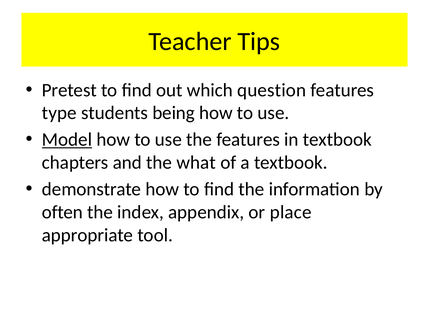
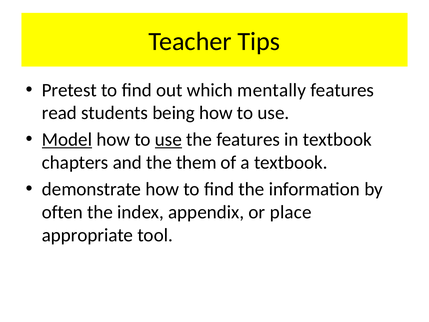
question: question -> mentally
type: type -> read
use at (168, 140) underline: none -> present
what: what -> them
